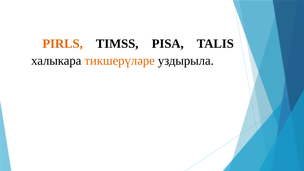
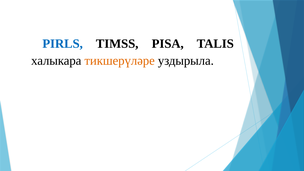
PIRLS colour: orange -> blue
